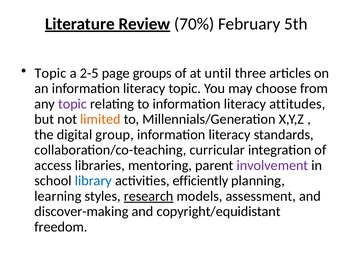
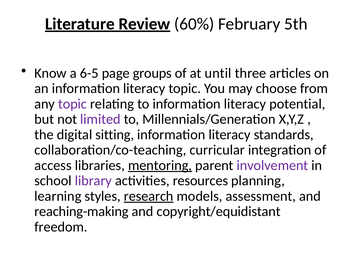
70%: 70% -> 60%
Topic at (50, 73): Topic -> Know
2-5: 2-5 -> 6-5
attitudes: attitudes -> potential
limited colour: orange -> purple
group: group -> sitting
mentoring underline: none -> present
library colour: blue -> purple
efficiently: efficiently -> resources
discover-making: discover-making -> reaching-making
